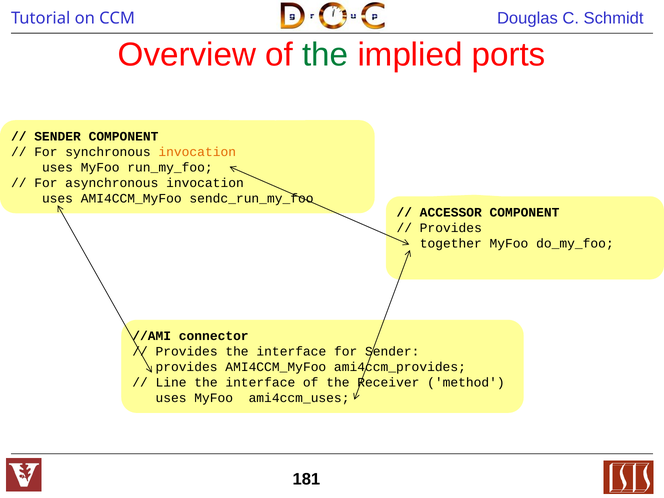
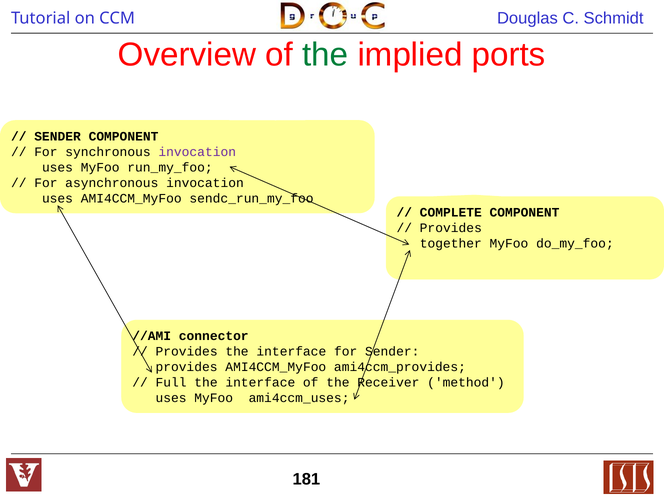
invocation at (197, 152) colour: orange -> purple
ACCESSOR: ACCESSOR -> COMPLETE
Line: Line -> Full
